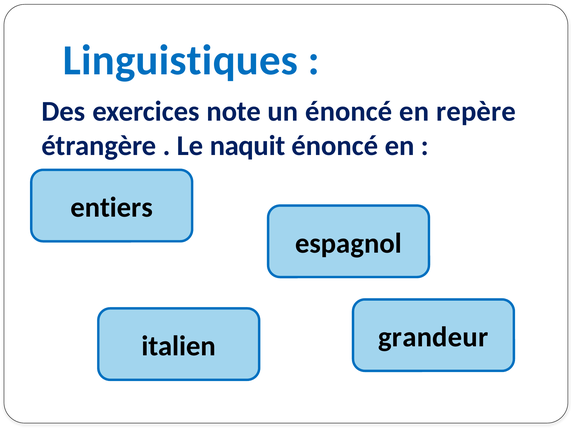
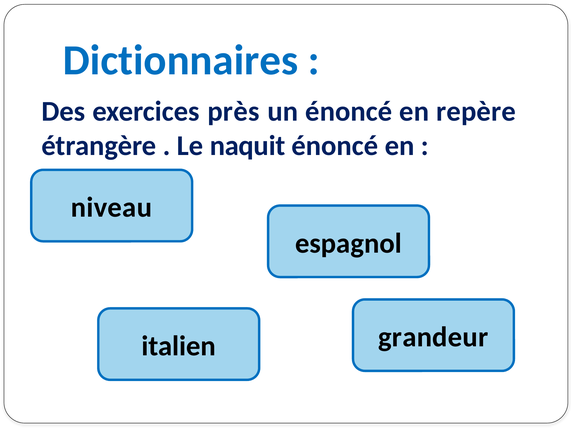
Linguistiques: Linguistiques -> Dictionnaires
note: note -> près
entiers: entiers -> niveau
